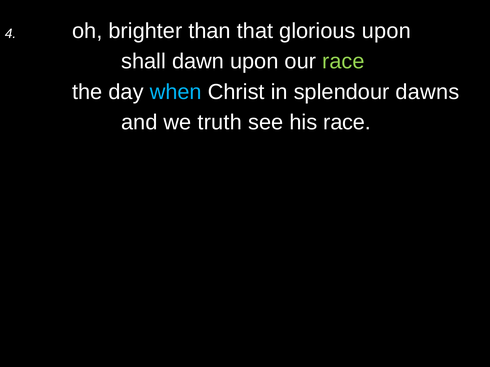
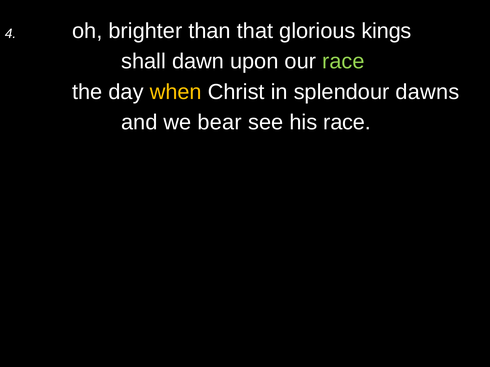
glorious upon: upon -> kings
when colour: light blue -> yellow
truth: truth -> bear
